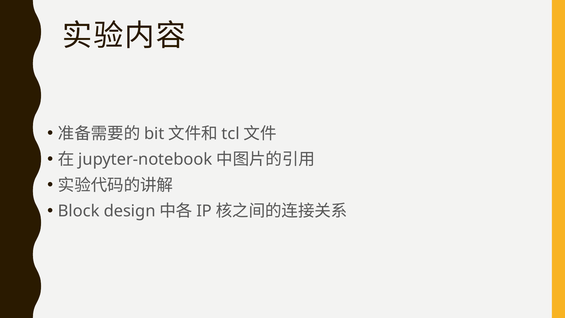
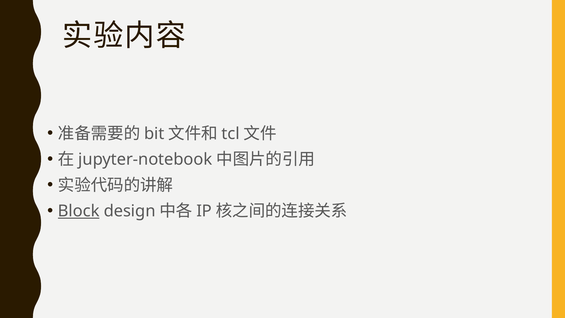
Block underline: none -> present
